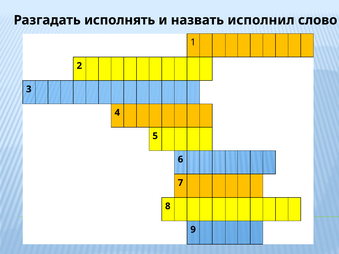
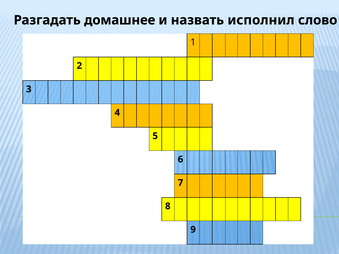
исполнять: исполнять -> домашнее
